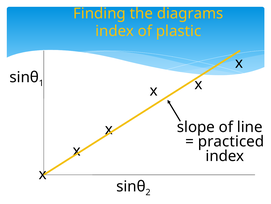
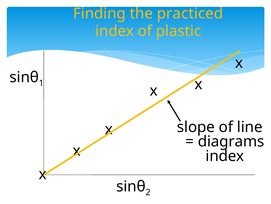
diagrams: diagrams -> practiced
practiced: practiced -> diagrams
